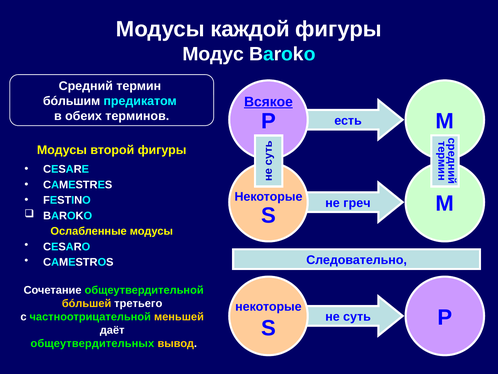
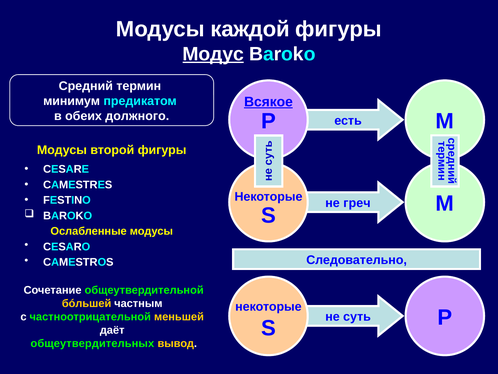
Модус underline: none -> present
бóльшим: бóльшим -> минимум
терминов: терминов -> должного
третьего: третьего -> частным
